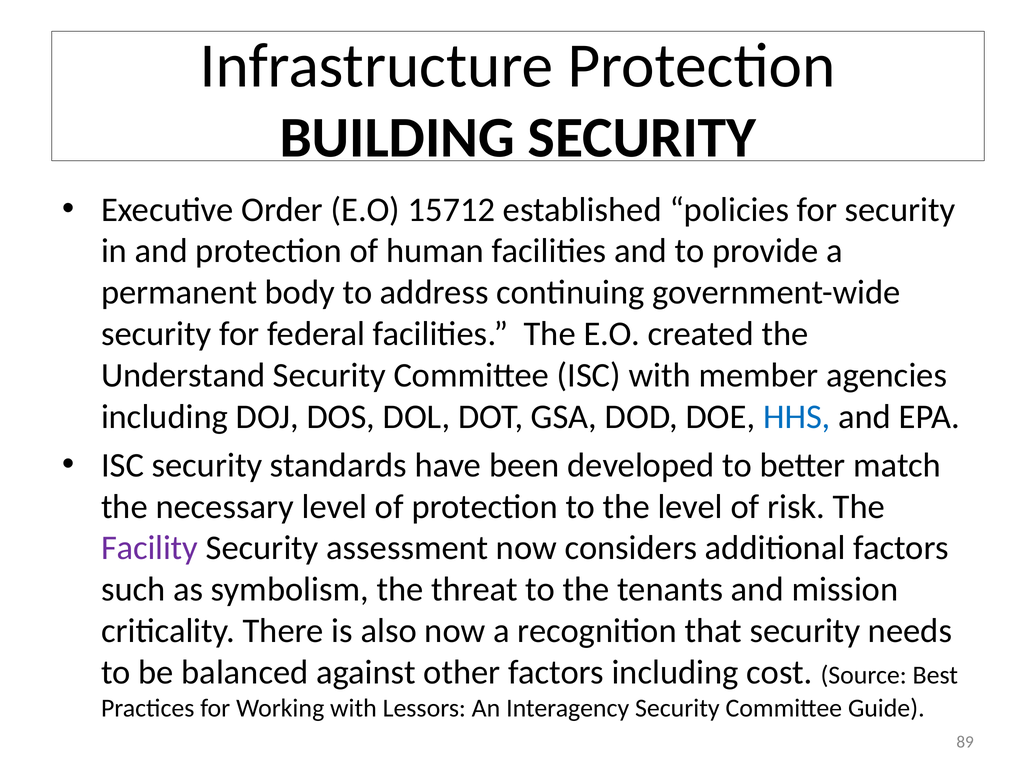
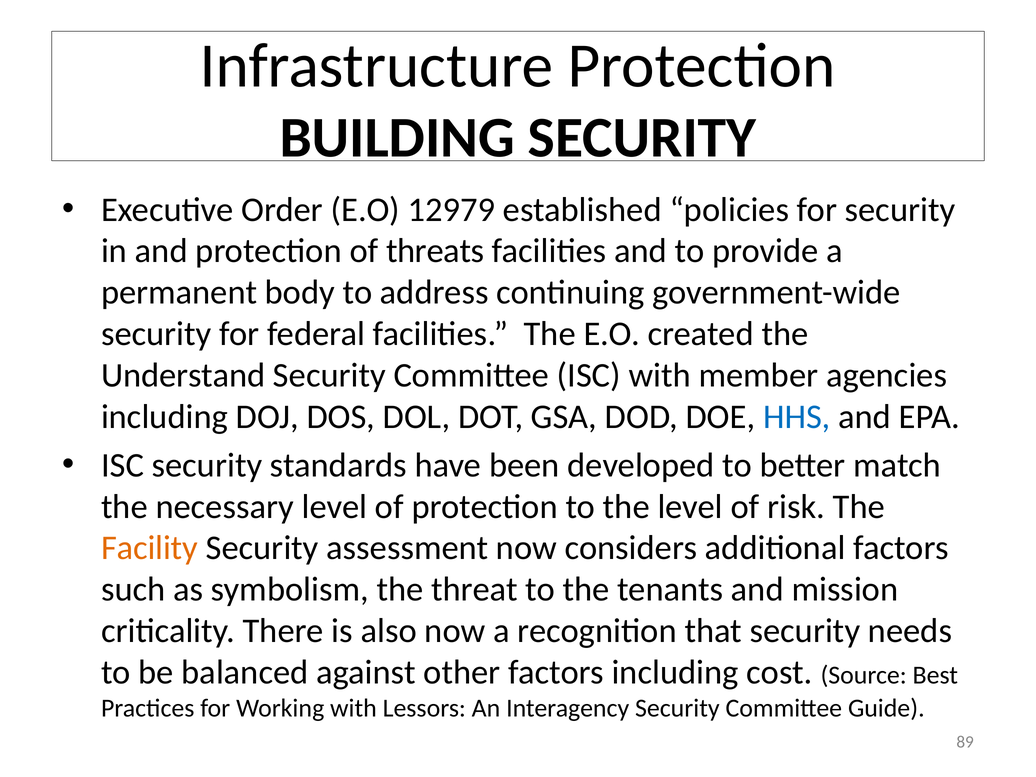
15712: 15712 -> 12979
human: human -> threats
Facility colour: purple -> orange
